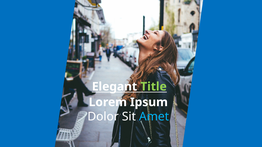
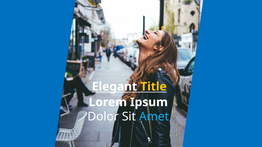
Title colour: light green -> yellow
